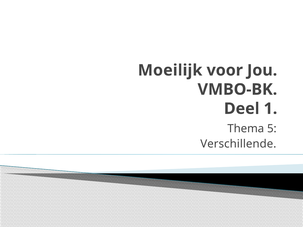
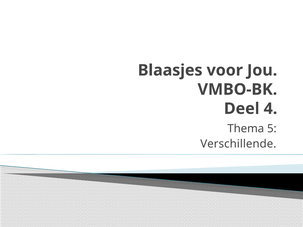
Moeilijk: Moeilijk -> Blaasjes
1: 1 -> 4
